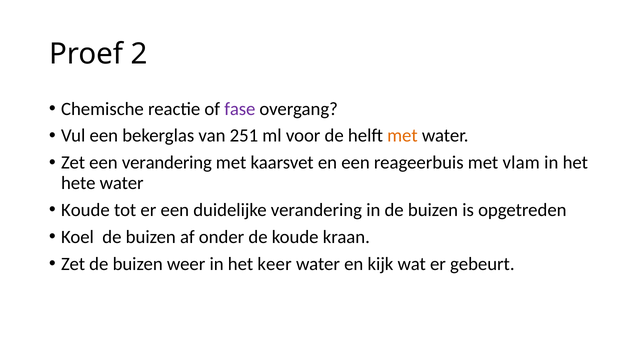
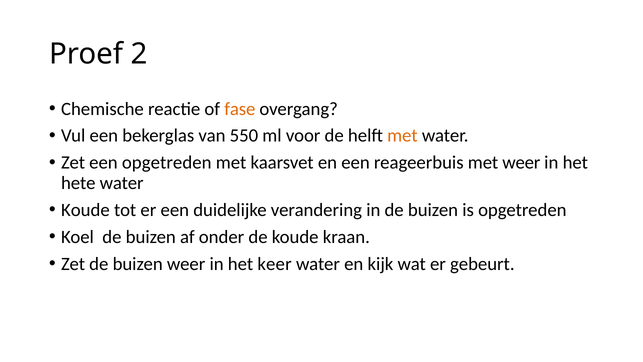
fase colour: purple -> orange
251: 251 -> 550
een verandering: verandering -> opgetreden
met vlam: vlam -> weer
